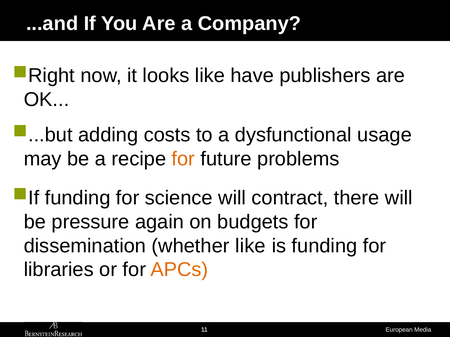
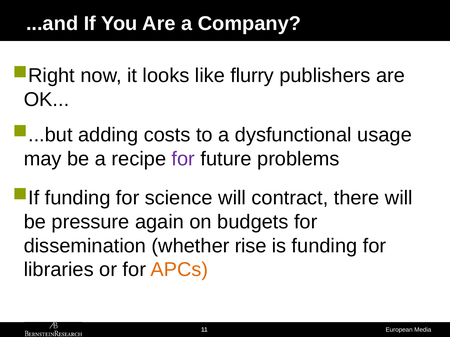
have: have -> flurry
for at (183, 159) colour: orange -> purple
whether like: like -> rise
